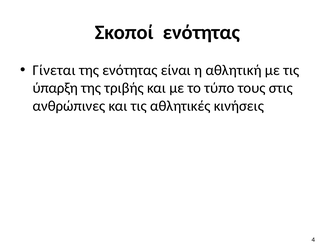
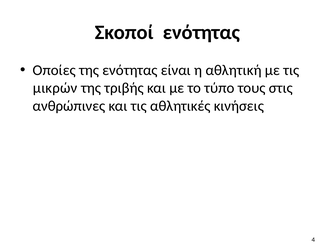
Γίνεται: Γίνεται -> Οποίες
ύπαρξη: ύπαρξη -> μικρών
